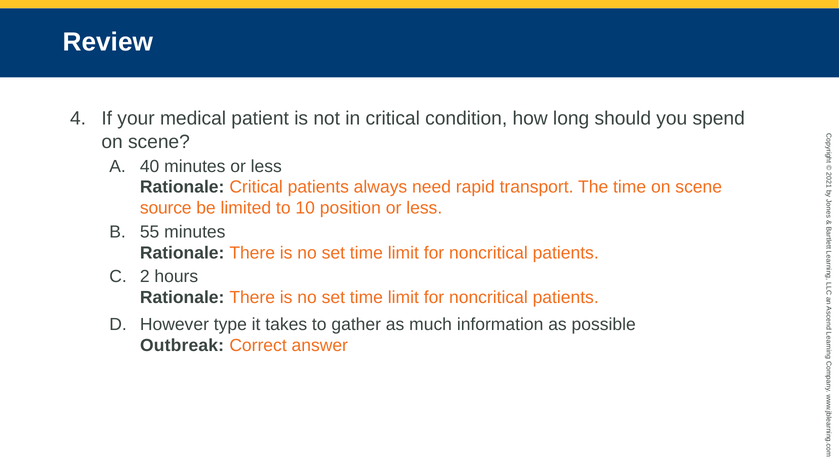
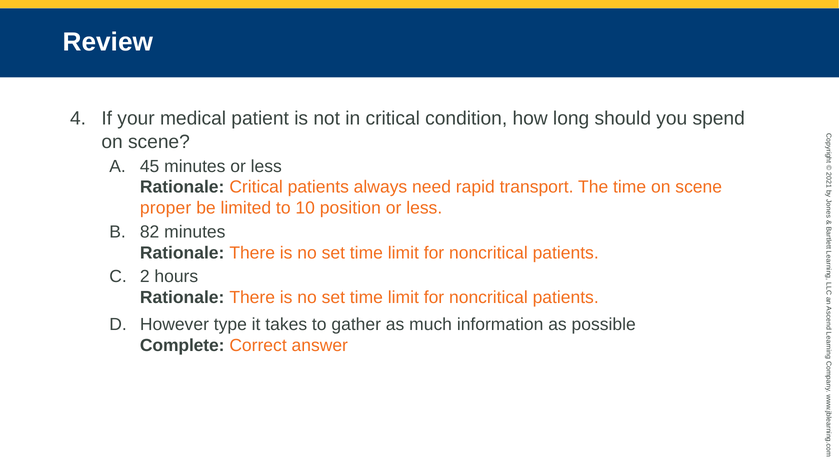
40: 40 -> 45
source: source -> proper
55: 55 -> 82
Outbreak: Outbreak -> Complete
